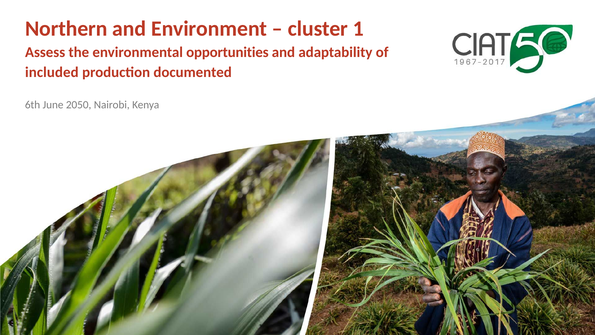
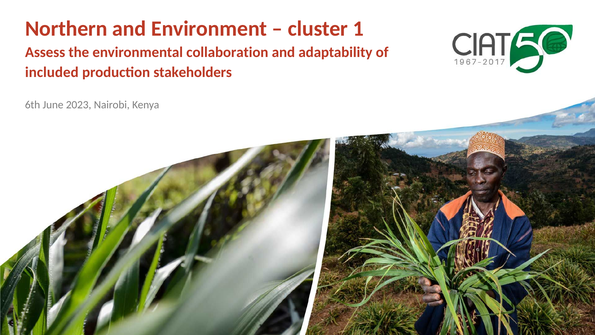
opportunities: opportunities -> collaboration
documented: documented -> stakeholders
2050: 2050 -> 2023
